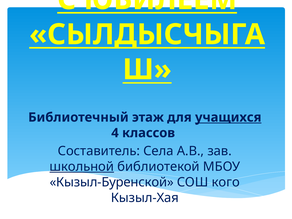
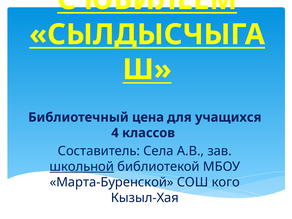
этаж: этаж -> цена
учащихся underline: present -> none
Кызыл-Буренской: Кызыл-Буренской -> Марта-Буренской
